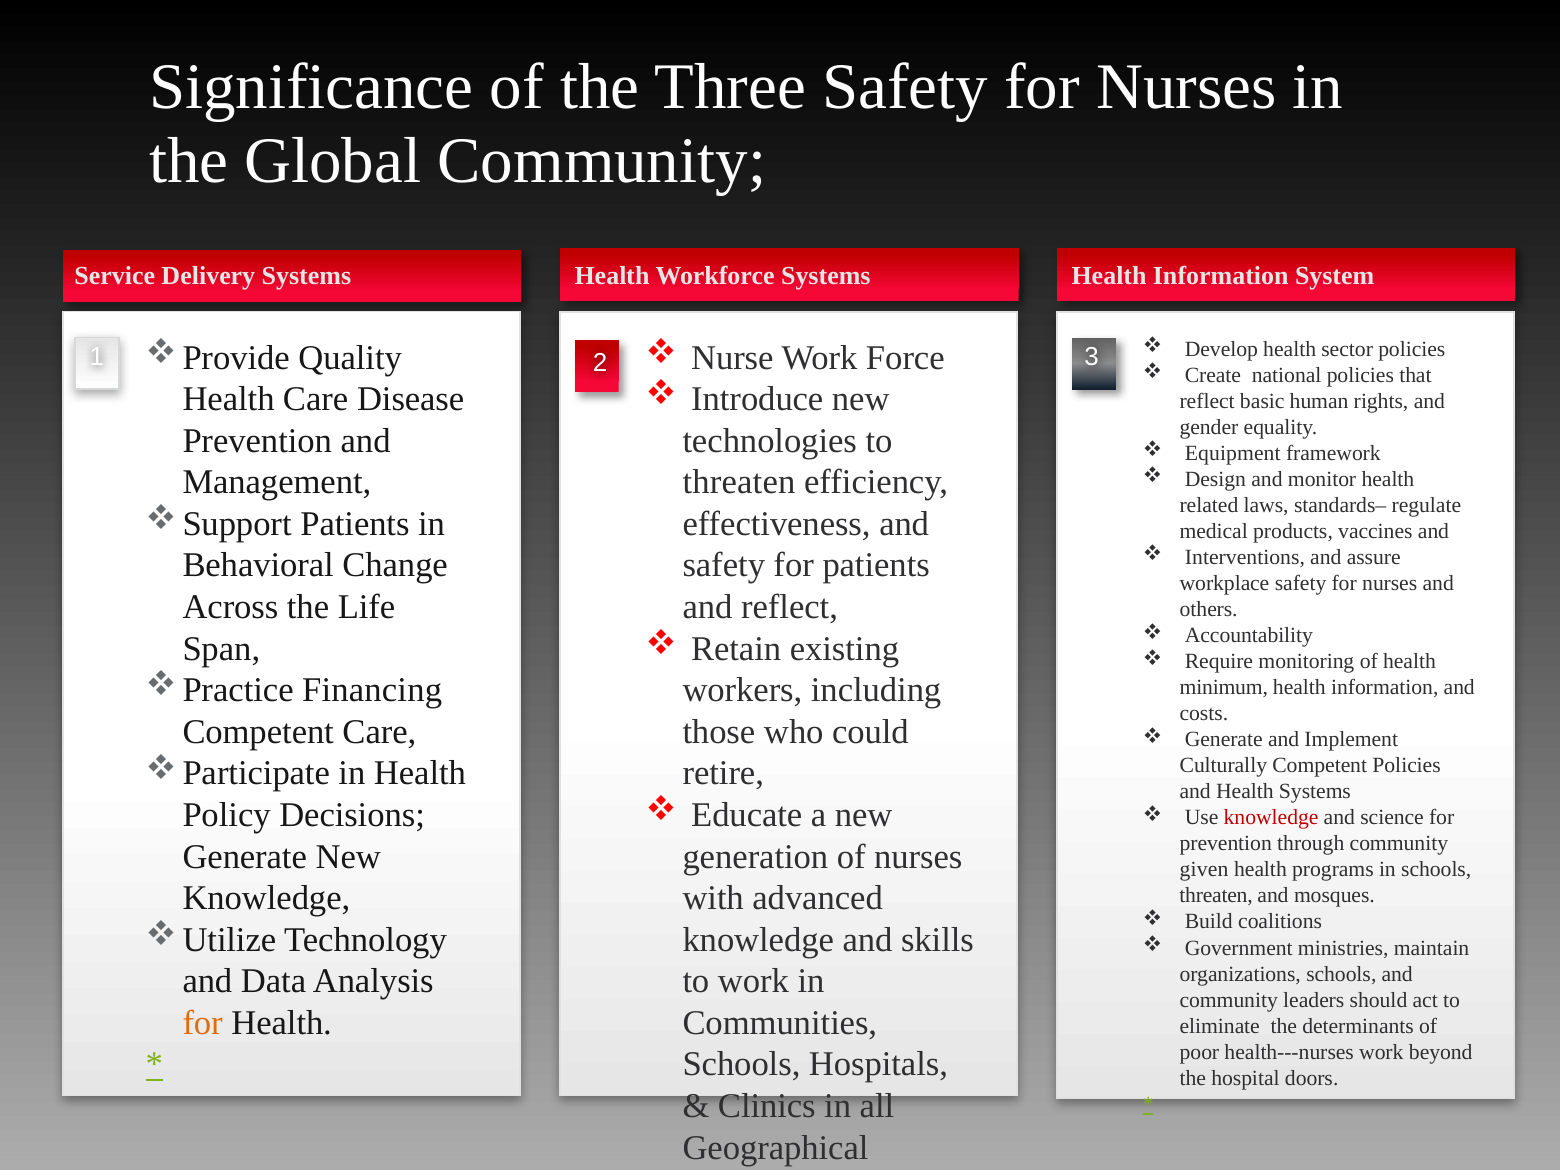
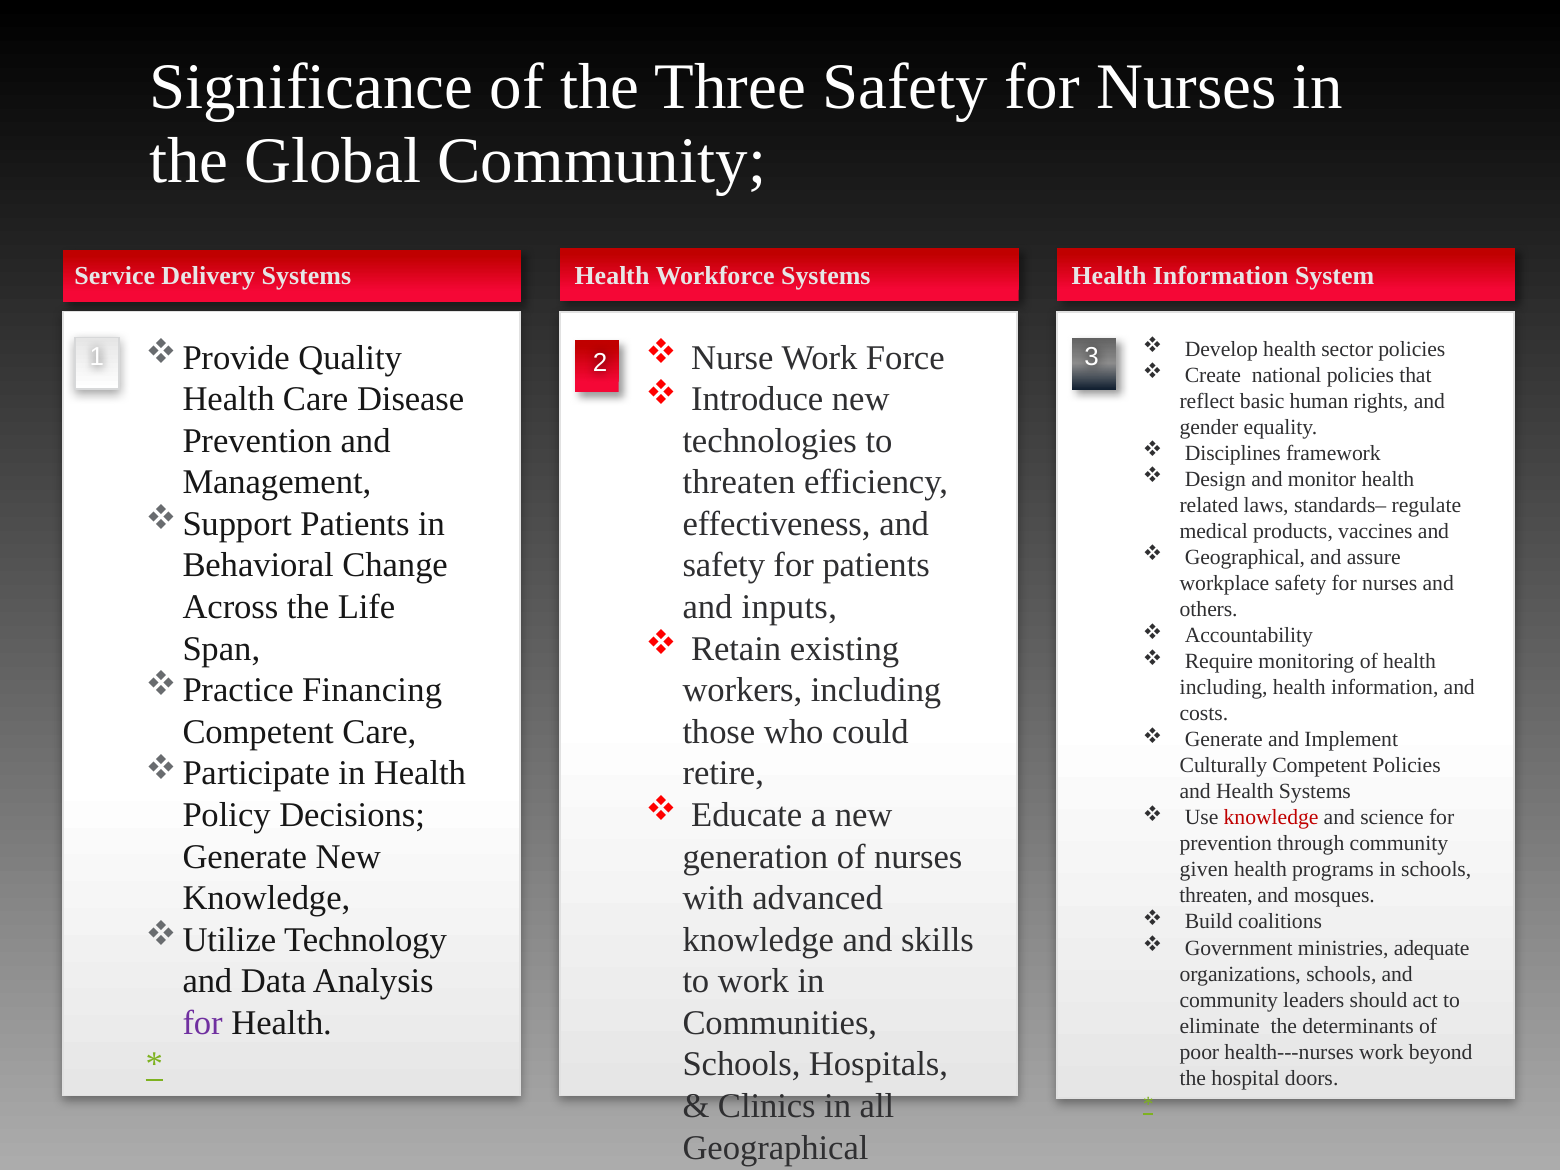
Equipment: Equipment -> Disciplines
Interventions at (1245, 557): Interventions -> Geographical
and reflect: reflect -> inputs
minimum at (1224, 687): minimum -> including
maintain: maintain -> adequate
for at (203, 1023) colour: orange -> purple
